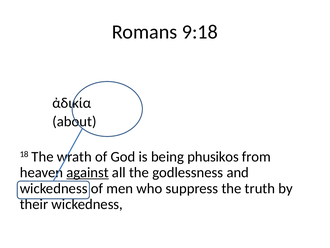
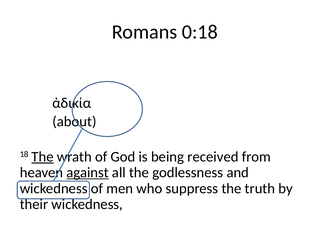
9:18: 9:18 -> 0:18
The at (43, 156) underline: none -> present
phusikos: phusikos -> received
